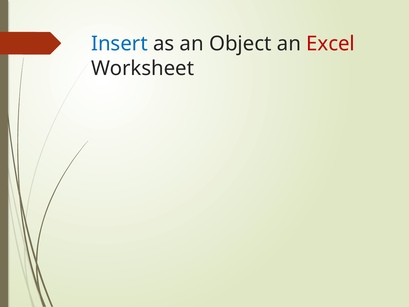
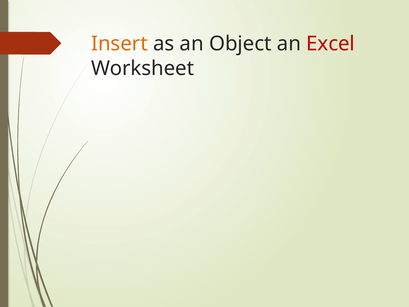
Insert colour: blue -> orange
